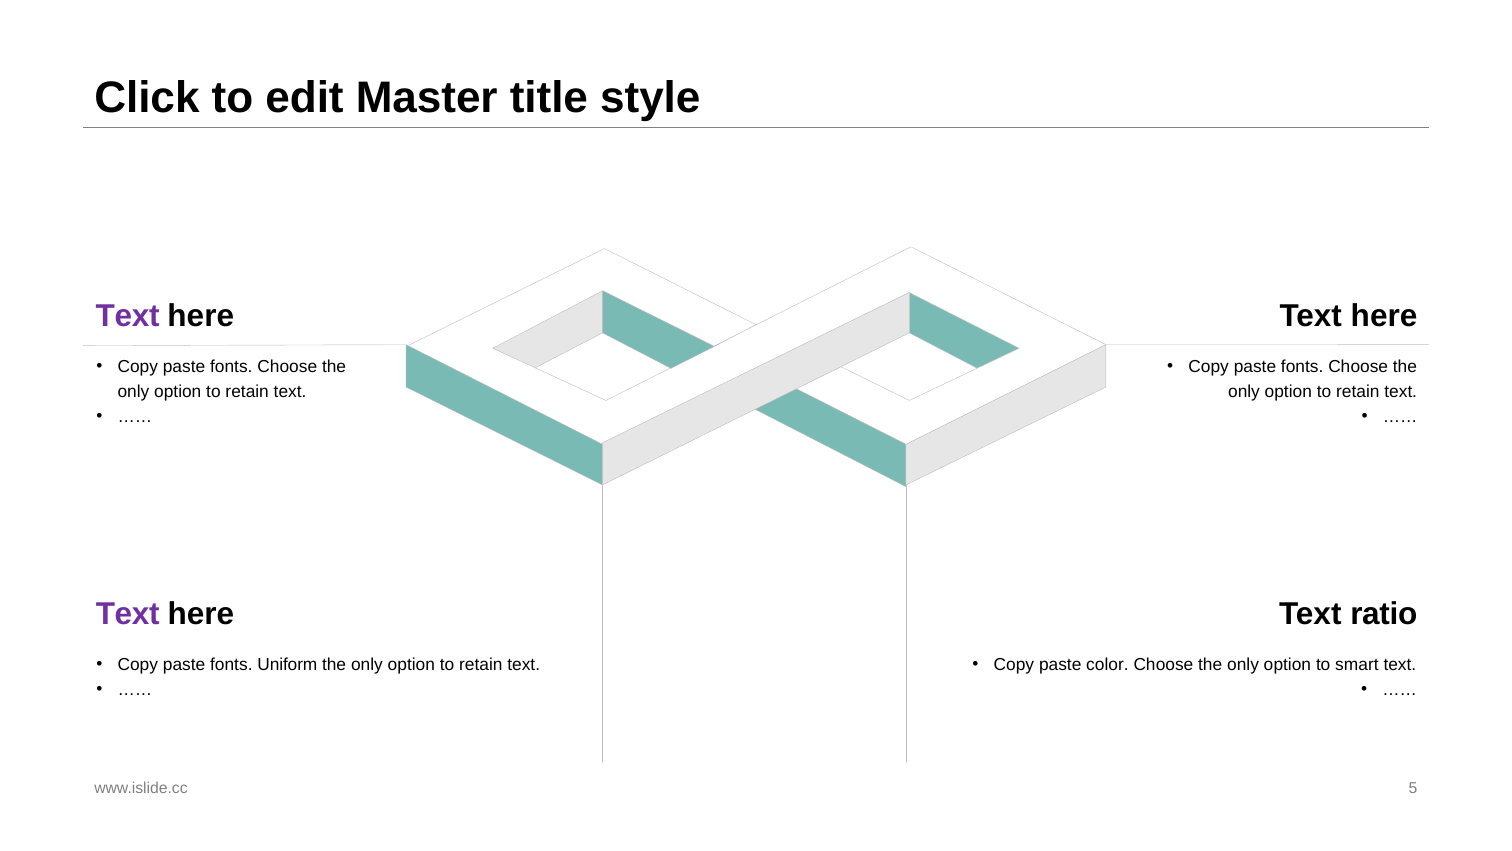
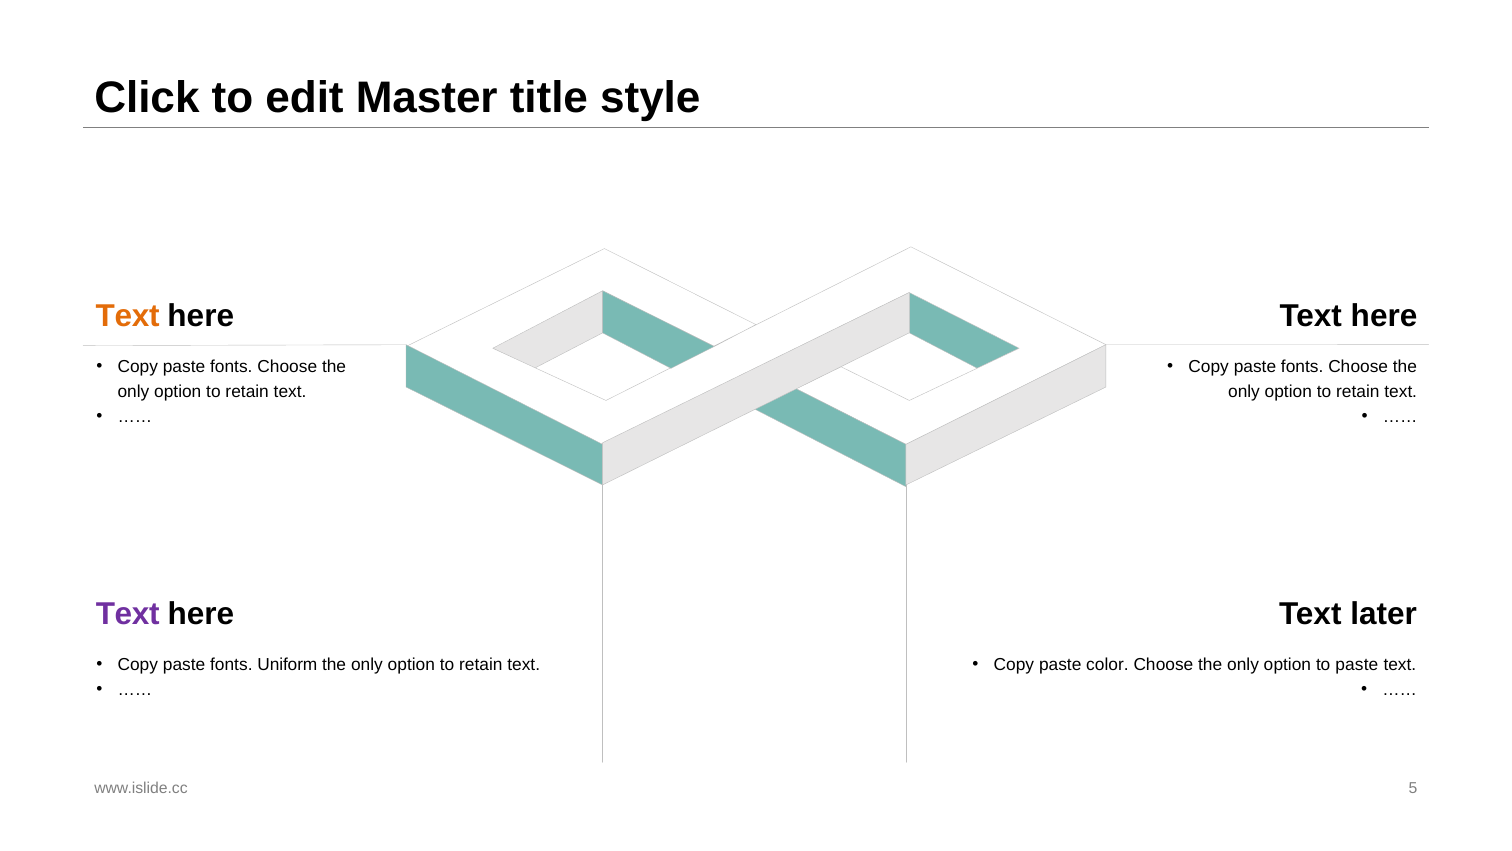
Text at (128, 316) colour: purple -> orange
ratio: ratio -> later
to smart: smart -> paste
